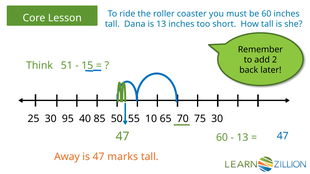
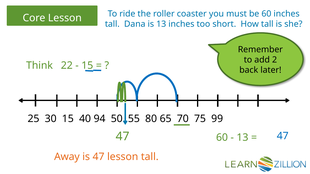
51: 51 -> 22
30 95: 95 -> 15
85: 85 -> 94
10: 10 -> 80
75 30: 30 -> 99
47 marks: marks -> lesson
